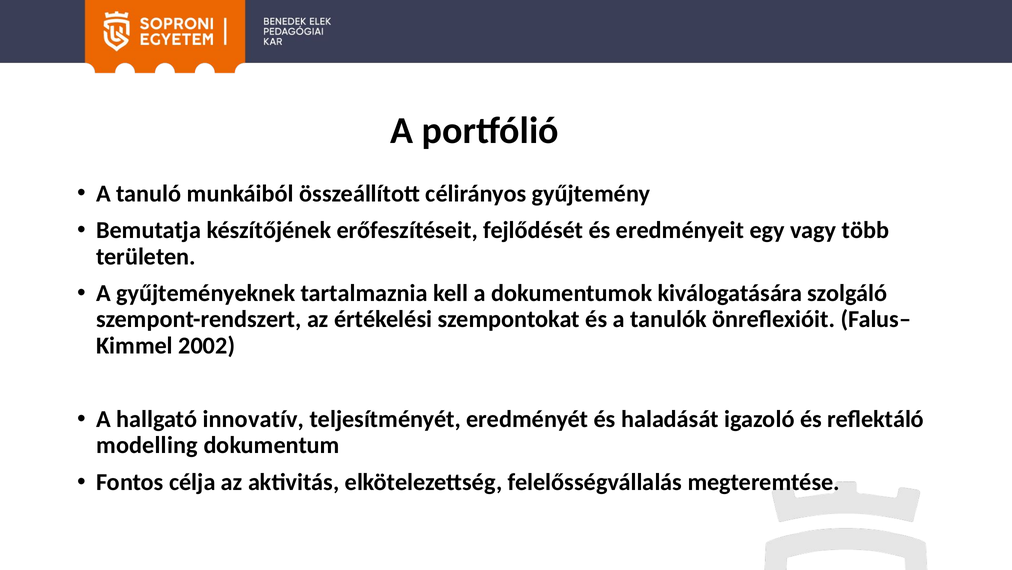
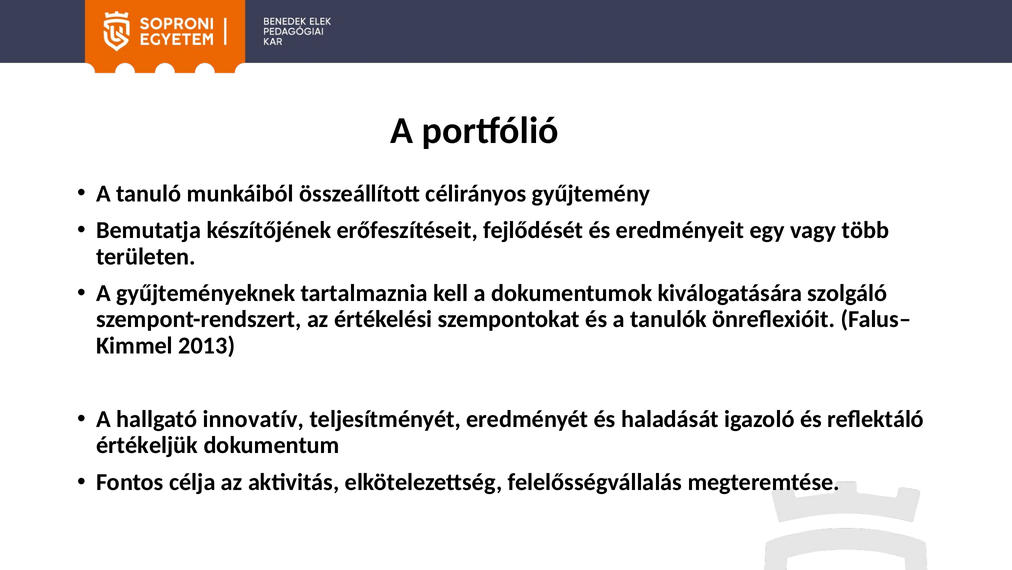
2002: 2002 -> 2013
modelling: modelling -> értékeljük
